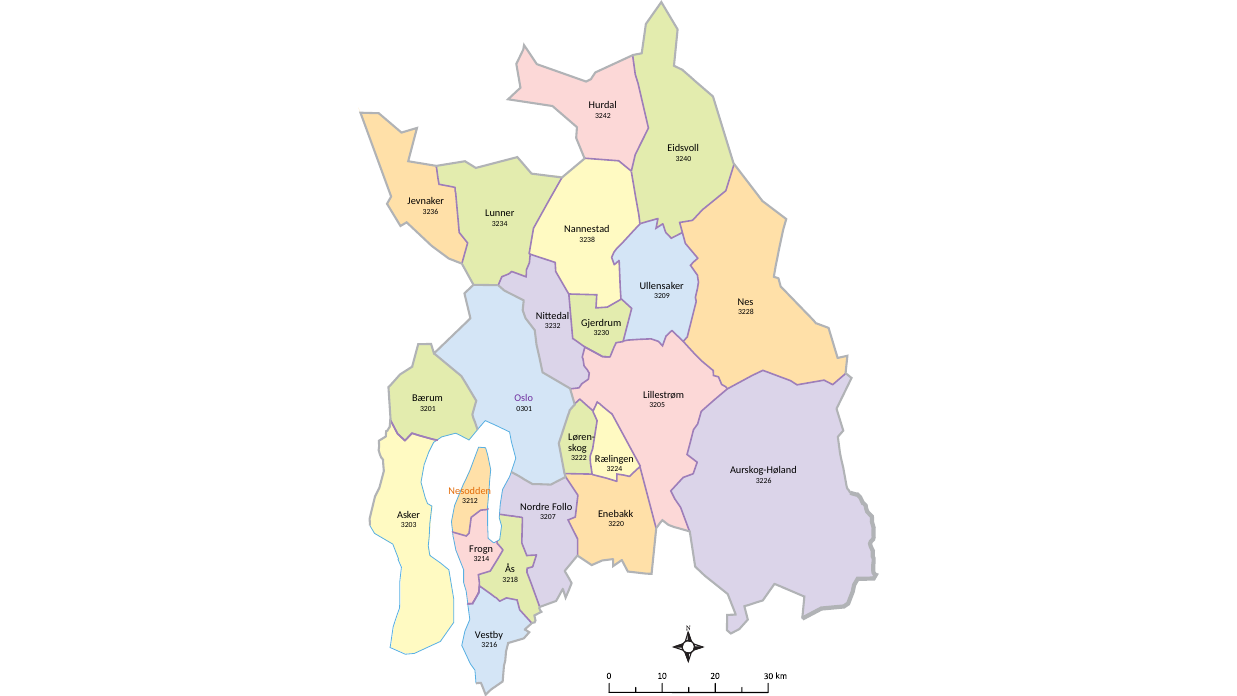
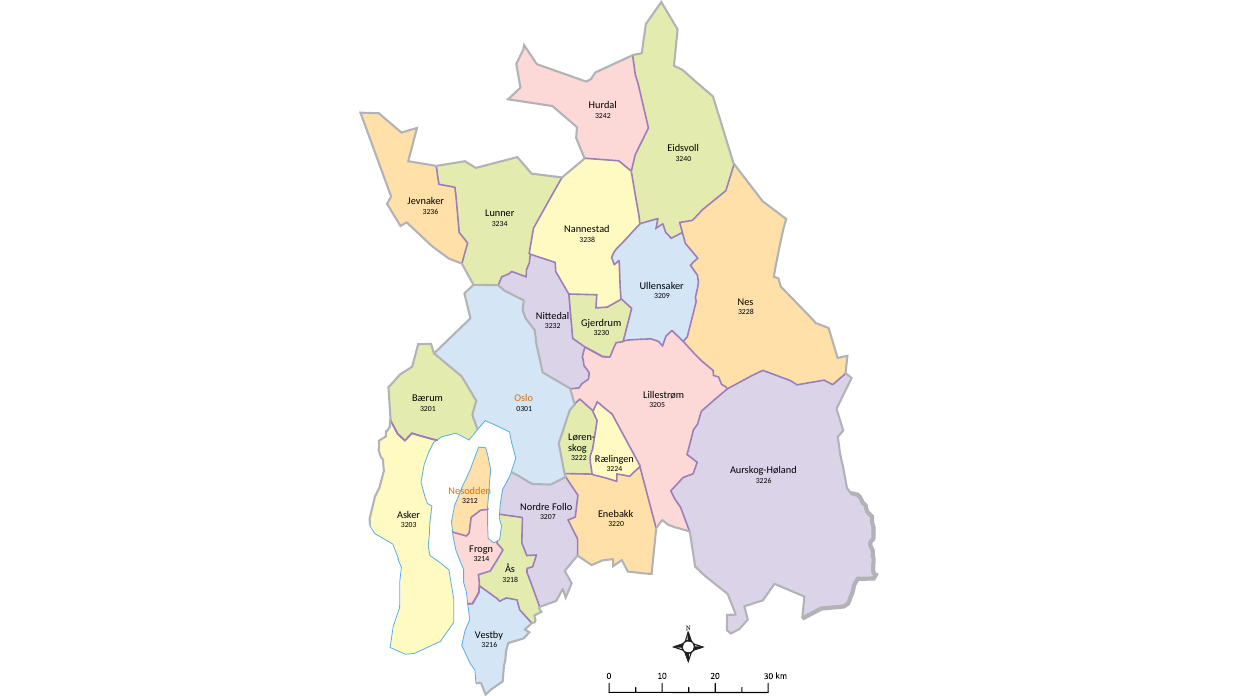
Oslo colour: purple -> orange
